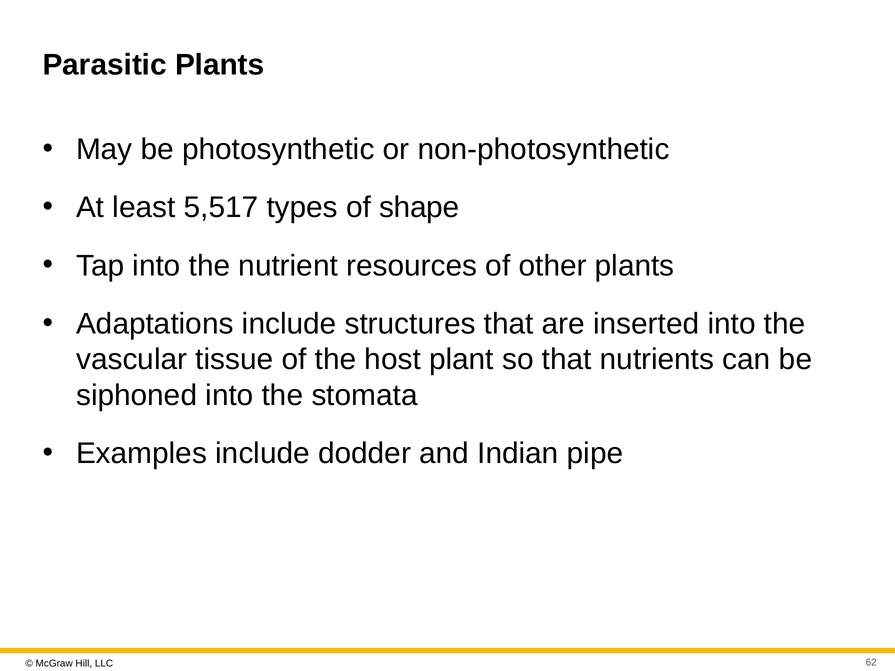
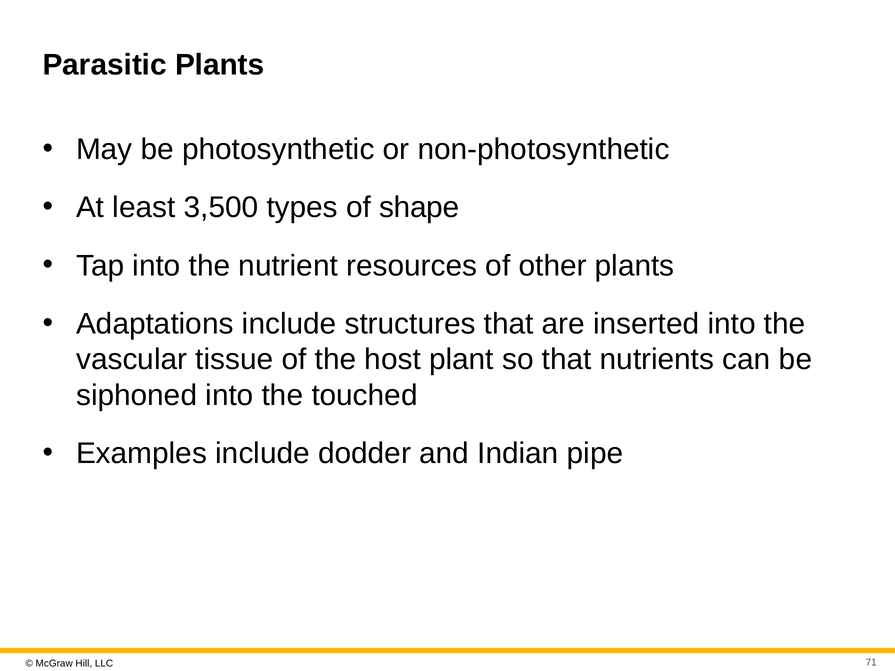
5,517: 5,517 -> 3,500
stomata: stomata -> touched
62: 62 -> 71
